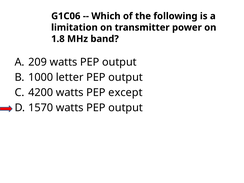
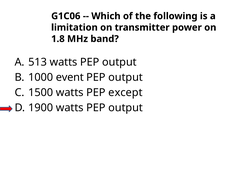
209: 209 -> 513
letter: letter -> event
4200: 4200 -> 1500
1570: 1570 -> 1900
